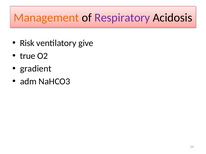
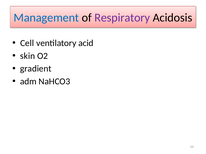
Management colour: orange -> blue
Risk: Risk -> Cell
give: give -> acid
true: true -> skin
